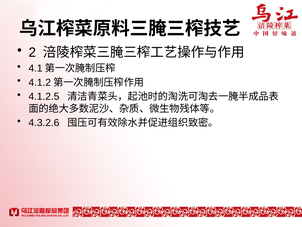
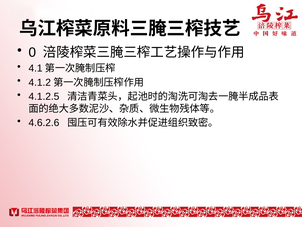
2: 2 -> 0
4.3.2.6: 4.3.2.6 -> 4.6.2.6
